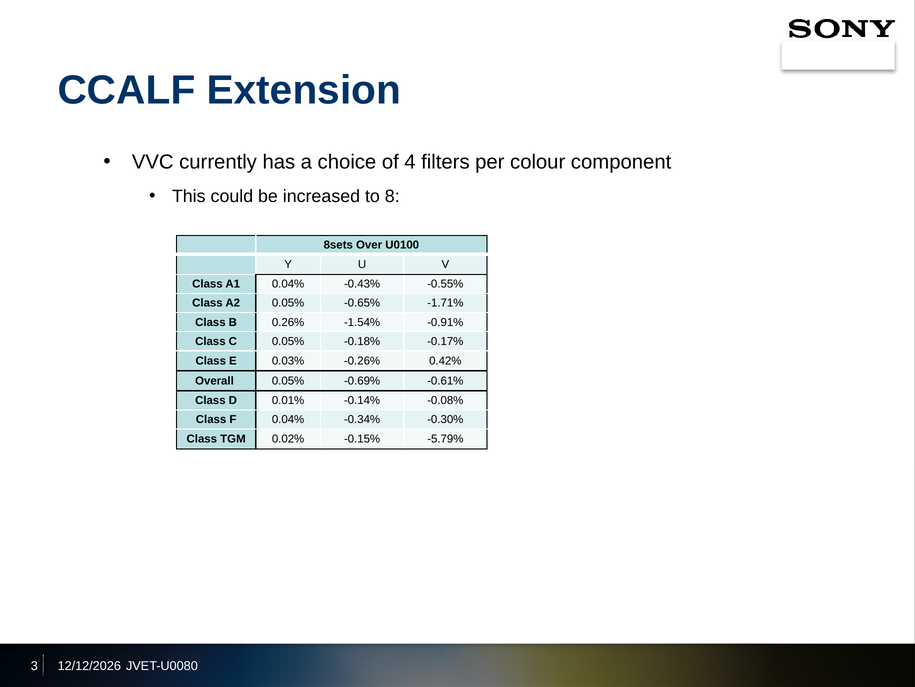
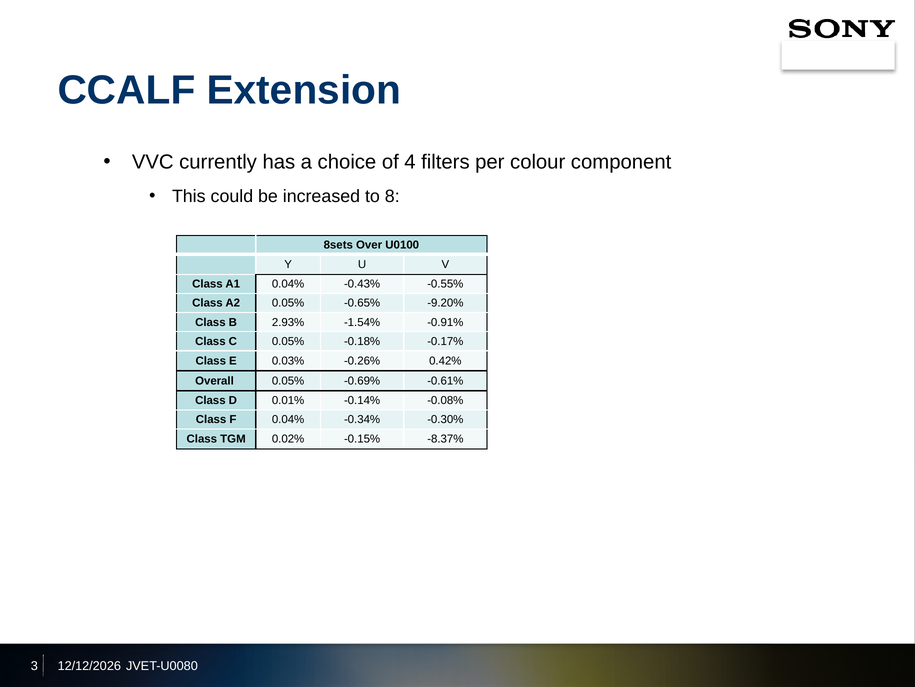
-1.71%: -1.71% -> -9.20%
0.26%: 0.26% -> 2.93%
-5.79%: -5.79% -> -8.37%
